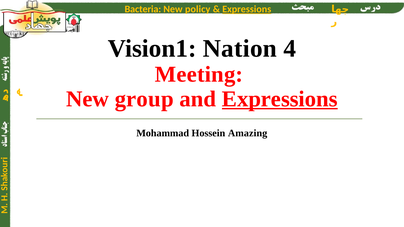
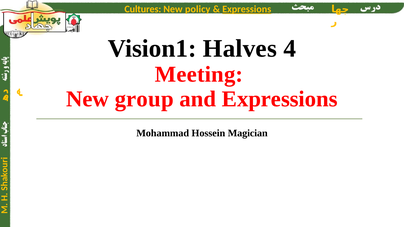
Bacteria: Bacteria -> Cultures
Nation: Nation -> Halves
Expressions at (280, 99) underline: present -> none
Amazing: Amazing -> Magician
